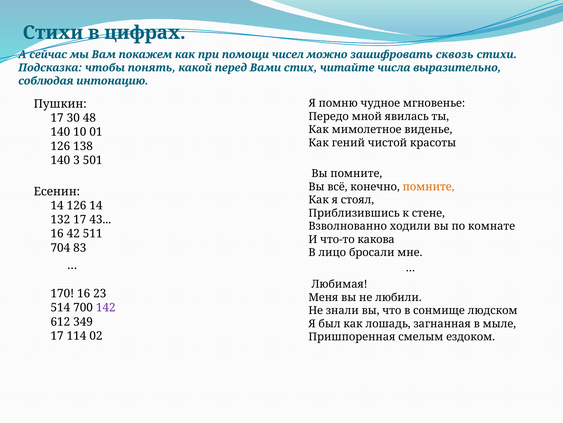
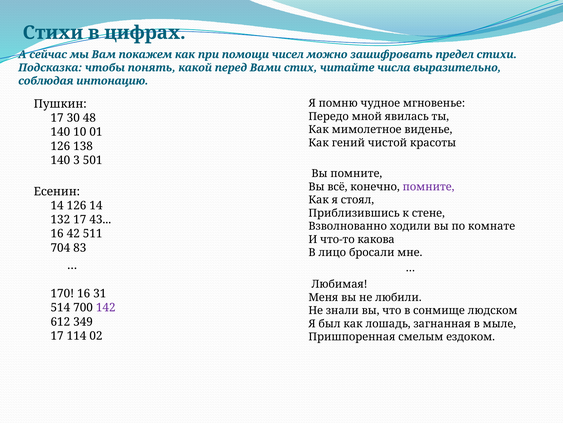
сквозь: сквозь -> предел
помните at (429, 186) colour: orange -> purple
23: 23 -> 31
